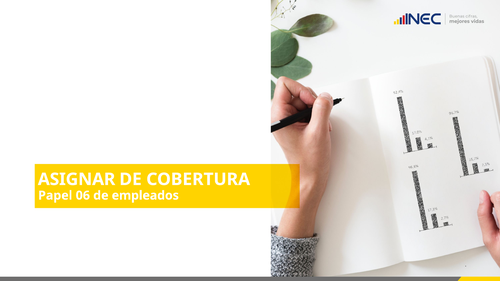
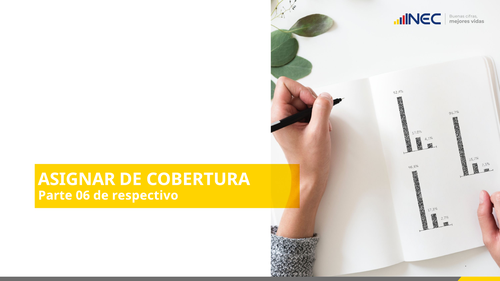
Papel: Papel -> Parte
empleados: empleados -> respectivo
